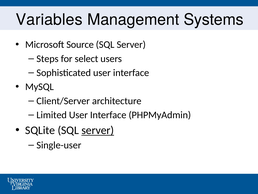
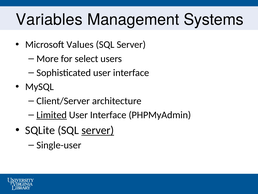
Source: Source -> Values
Steps: Steps -> More
Limited underline: none -> present
